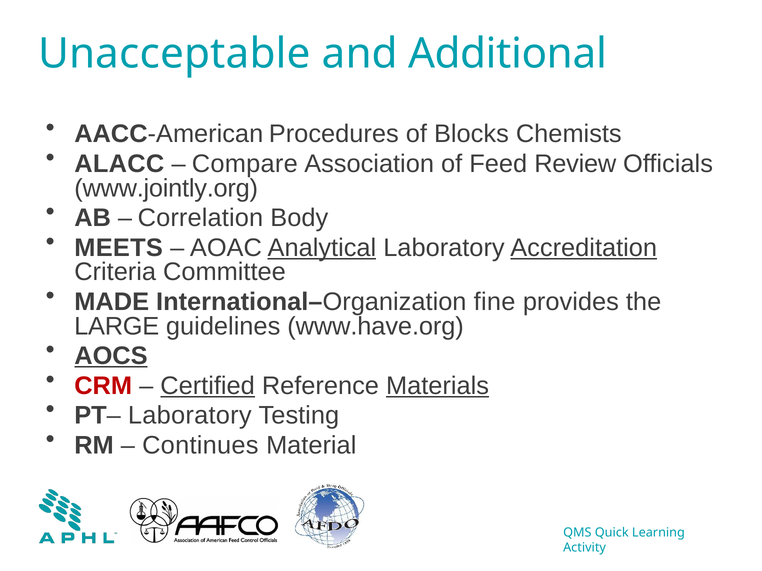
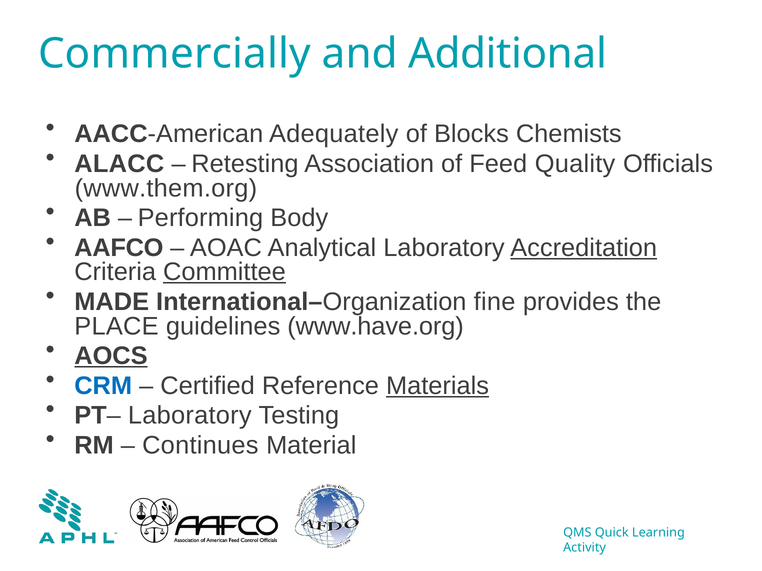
Unacceptable: Unacceptable -> Commercially
Procedures: Procedures -> Adequately
Compare: Compare -> Retesting
Review: Review -> Quality
www.jointly.org: www.jointly.org -> www.them.org
Correlation: Correlation -> Performing
MEETS: MEETS -> AAFCO
Analytical underline: present -> none
Committee underline: none -> present
LARGE: LARGE -> PLACE
CRM colour: red -> blue
Certified underline: present -> none
